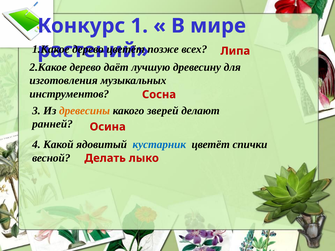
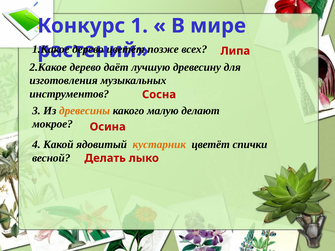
зверей: зверей -> малую
ранней: ранней -> мокрое
кустарник colour: blue -> orange
